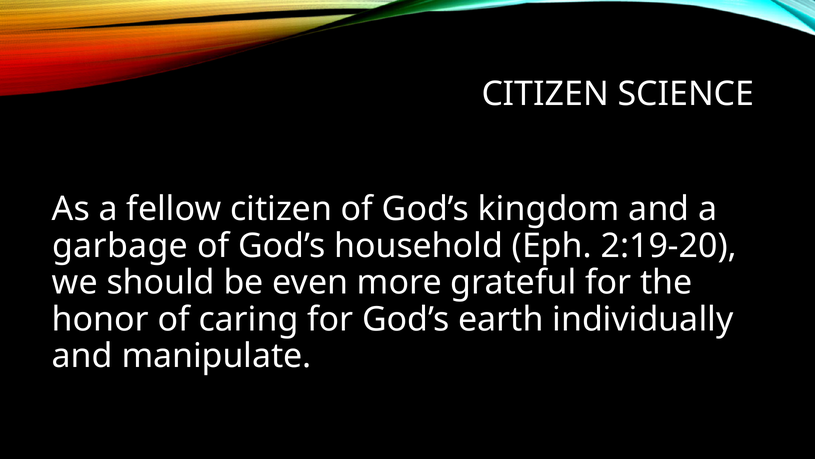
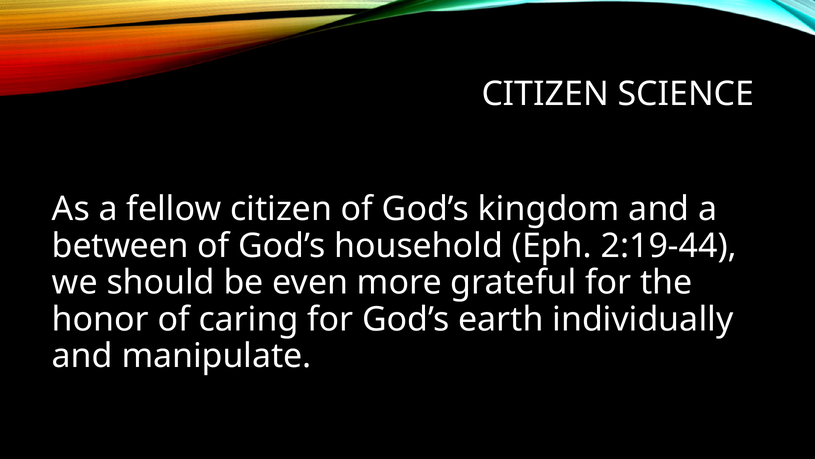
garbage: garbage -> between
2:19-20: 2:19-20 -> 2:19-44
